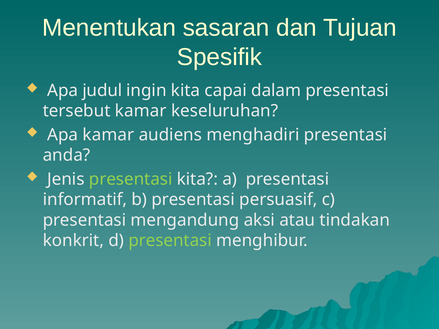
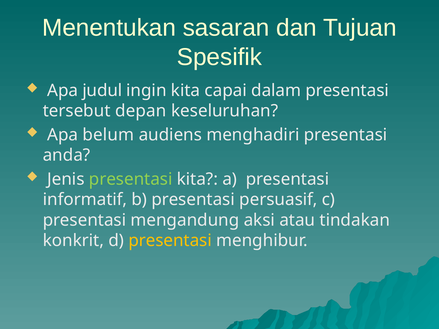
tersebut kamar: kamar -> depan
Apa kamar: kamar -> belum
presentasi at (170, 241) colour: light green -> yellow
